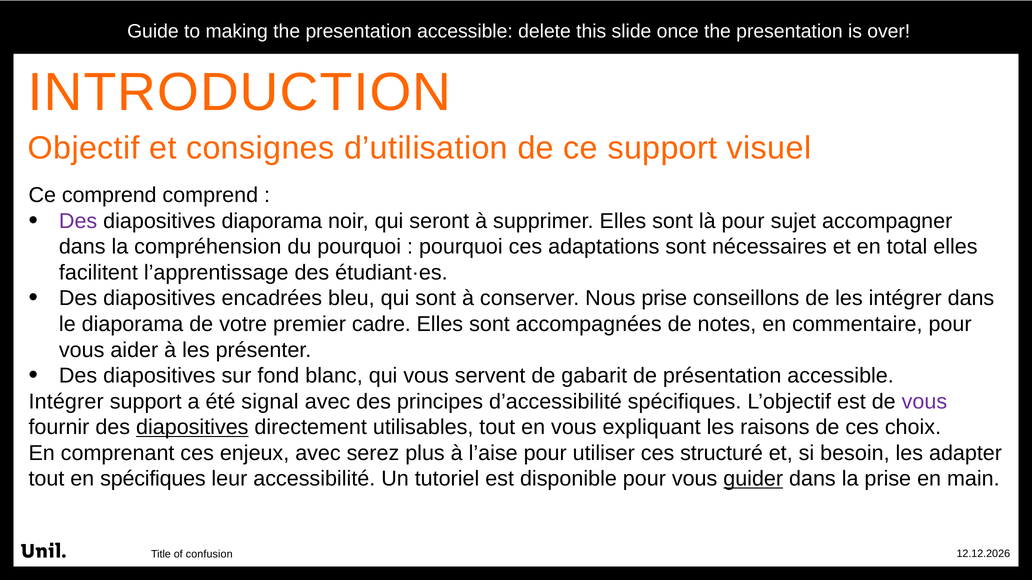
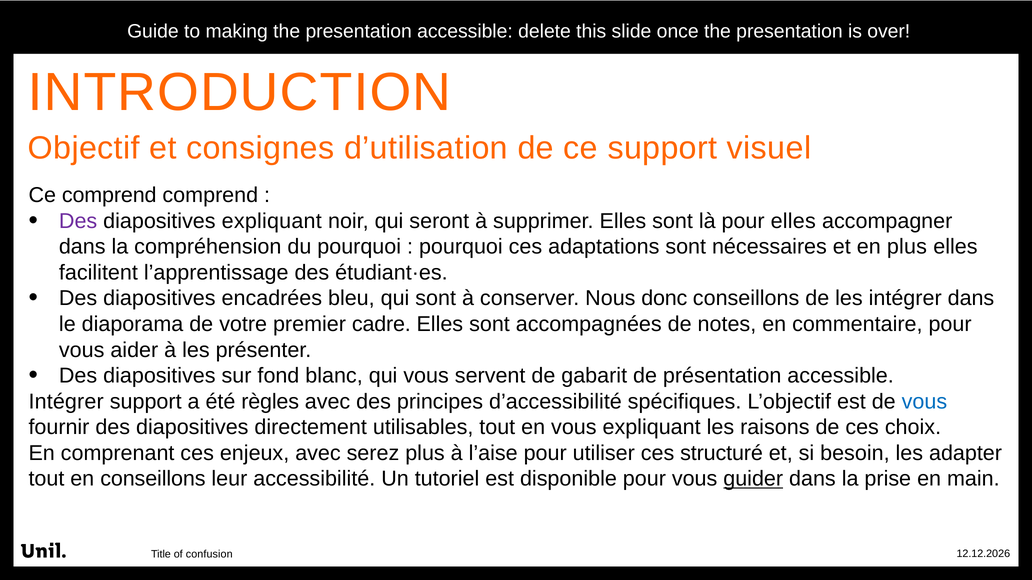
diapositives diaporama: diaporama -> expliquant
pour sujet: sujet -> elles
en total: total -> plus
Nous prise: prise -> donc
signal: signal -> règles
vous at (924, 402) colour: purple -> blue
diapositives at (192, 428) underline: present -> none
en spécifiques: spécifiques -> conseillons
